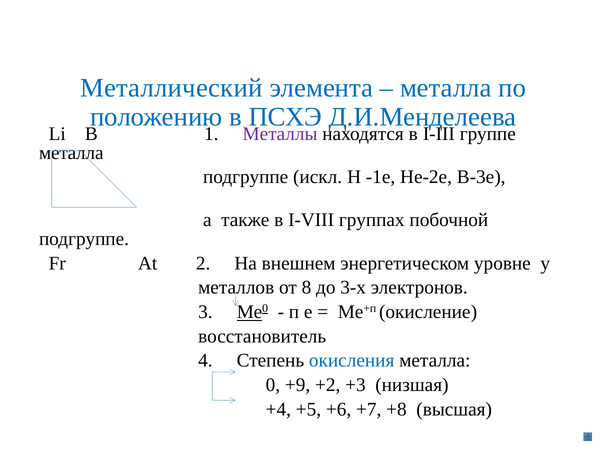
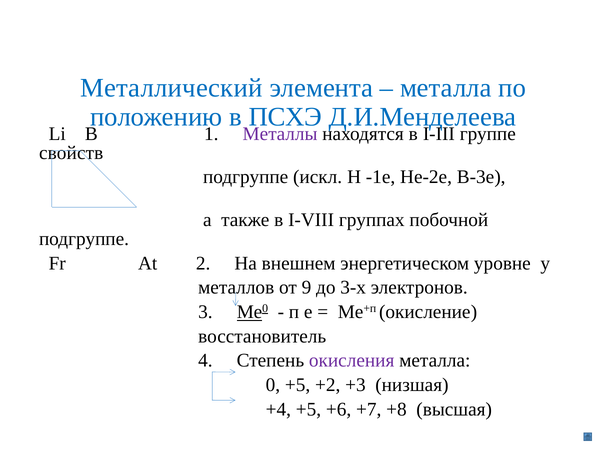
металла at (71, 153): металла -> свойств
8: 8 -> 9
окисления colour: blue -> purple
0 +9: +9 -> +5
